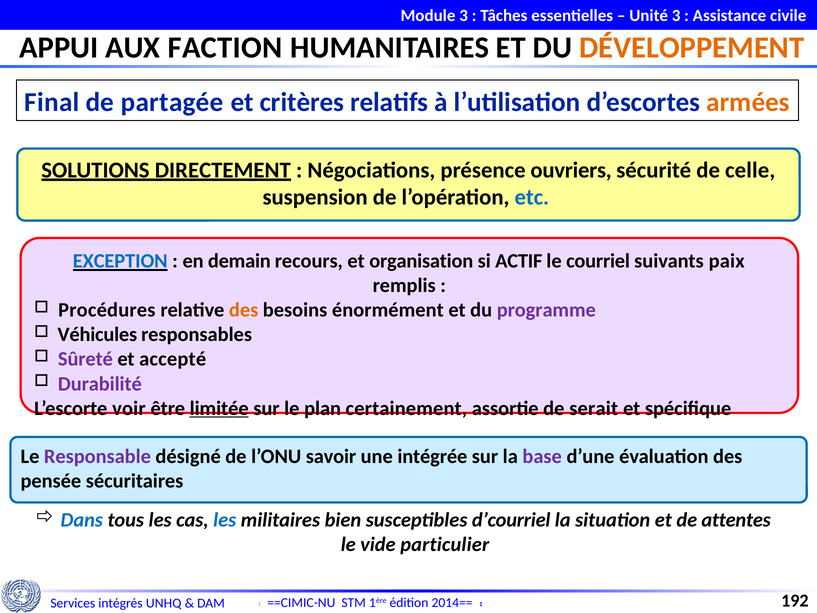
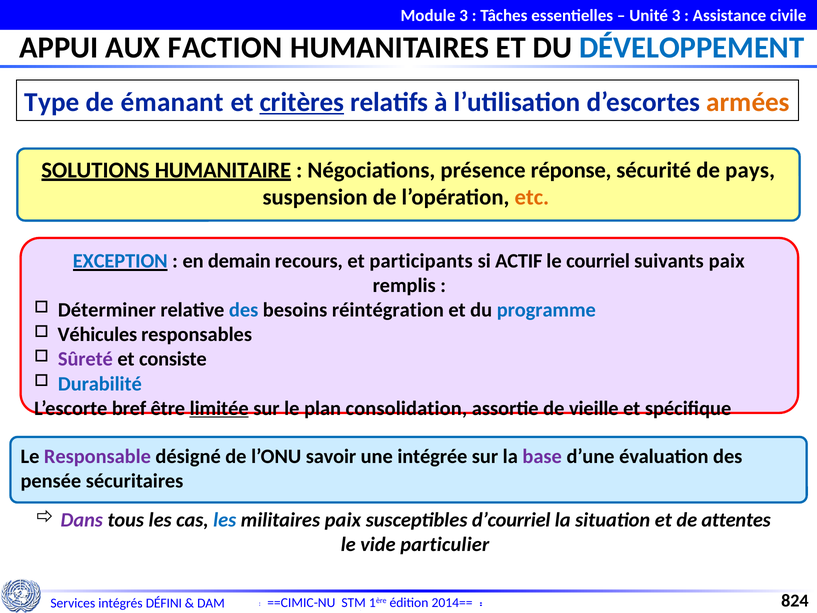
DÉVELOPPEMENT colour: orange -> blue
Final: Final -> Type
partagée: partagée -> émanant
critères underline: none -> present
DIRECTEMENT: DIRECTEMENT -> HUMANITAIRE
ouvriers: ouvriers -> réponse
celle: celle -> pays
etc colour: blue -> orange
organisation: organisation -> participants
Procédures: Procédures -> Déterminer
des at (244, 310) colour: orange -> blue
énormément: énormément -> réintégration
programme colour: purple -> blue
accepté: accepté -> consiste
Durabilité colour: purple -> blue
voir: voir -> bref
certainement: certainement -> consolidation
serait: serait -> vieille
Dans colour: blue -> purple
militaires bien: bien -> paix
UNHQ: UNHQ -> DÉFINI
192: 192 -> 824
